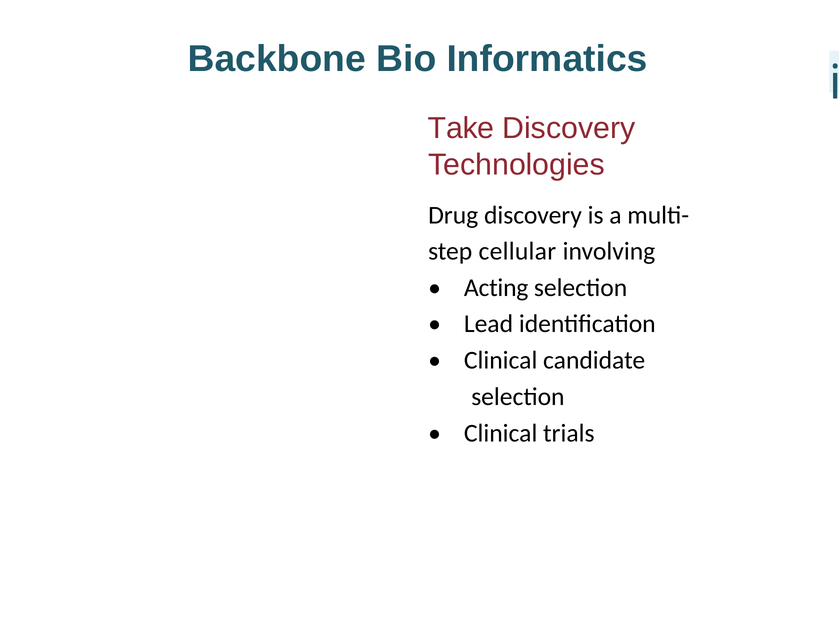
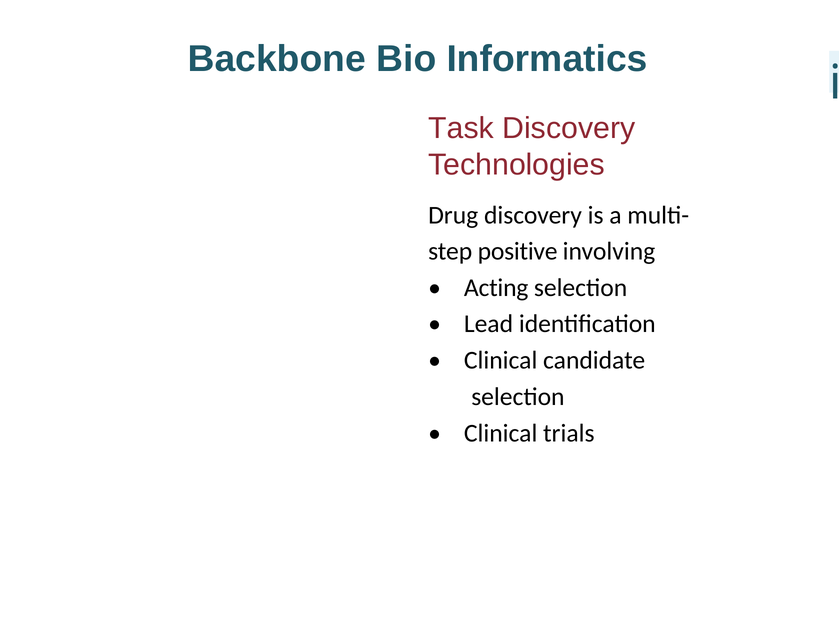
Take: Take -> Task
cellular: cellular -> positive
